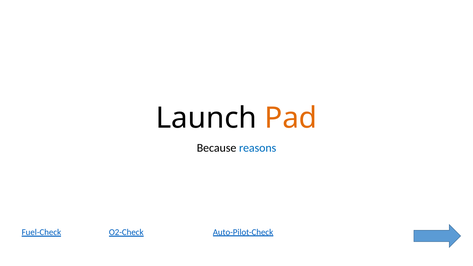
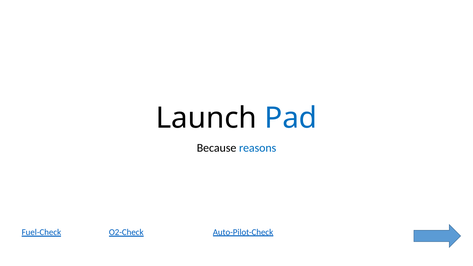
Pad colour: orange -> blue
